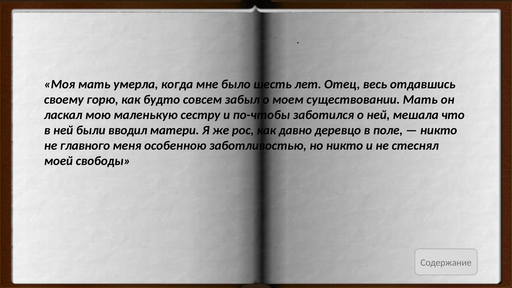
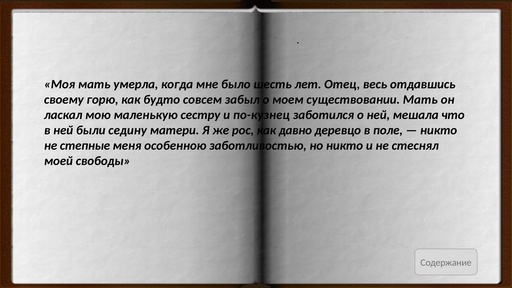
по-чтобы: по-чтобы -> по-кузнец
вводил: вводил -> седину
главного: главного -> степные
